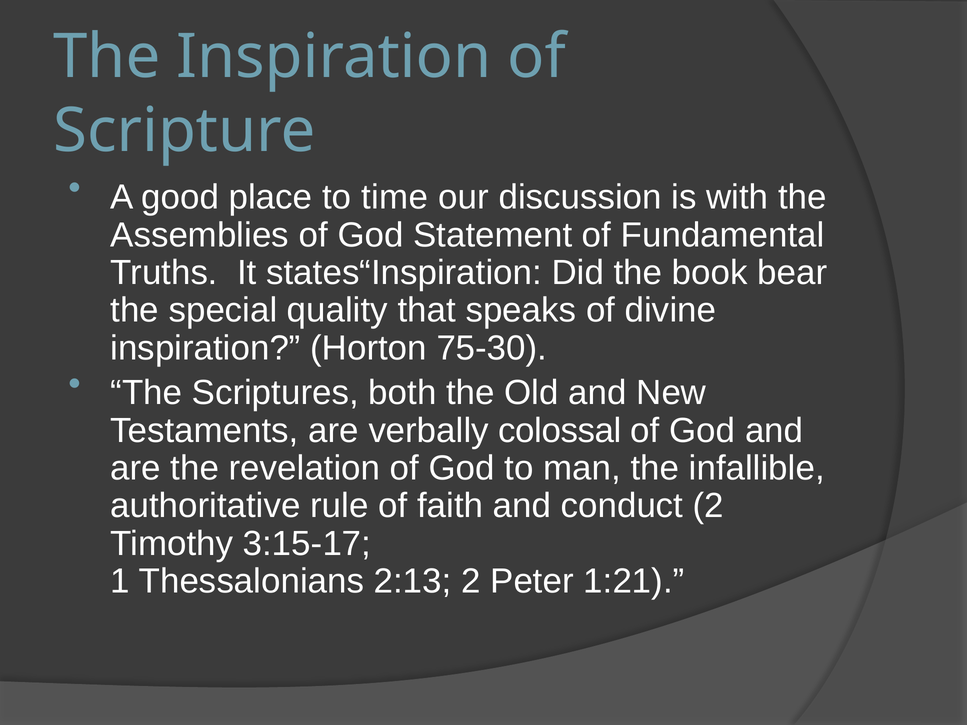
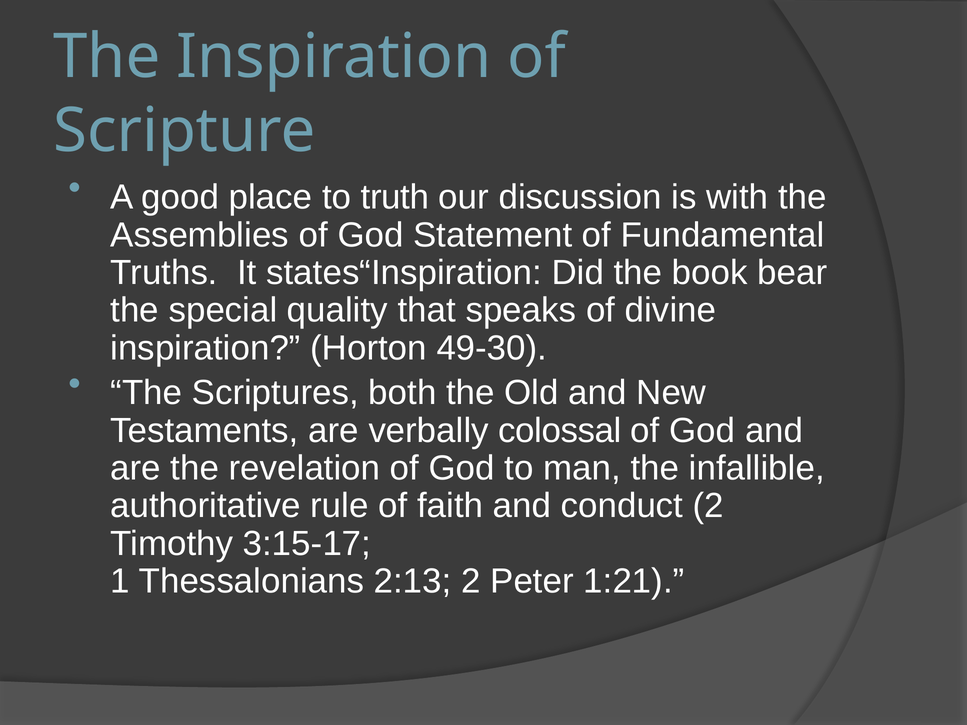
time: time -> truth
75-30: 75-30 -> 49-30
